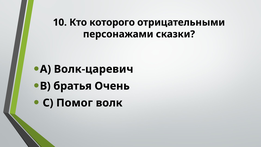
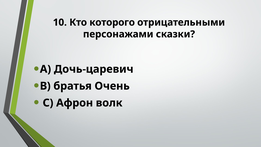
Волк-царевич: Волк-царевич -> Дочь-царевич
Помог: Помог -> Афрон
